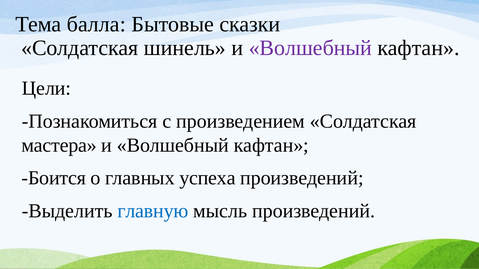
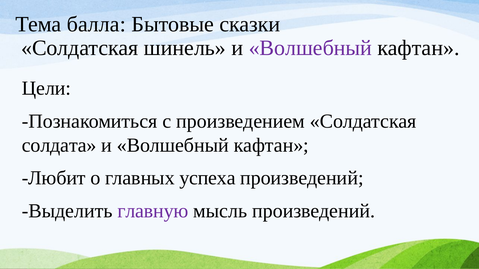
мастера: мастера -> солдата
Боится: Боится -> Любит
главную colour: blue -> purple
